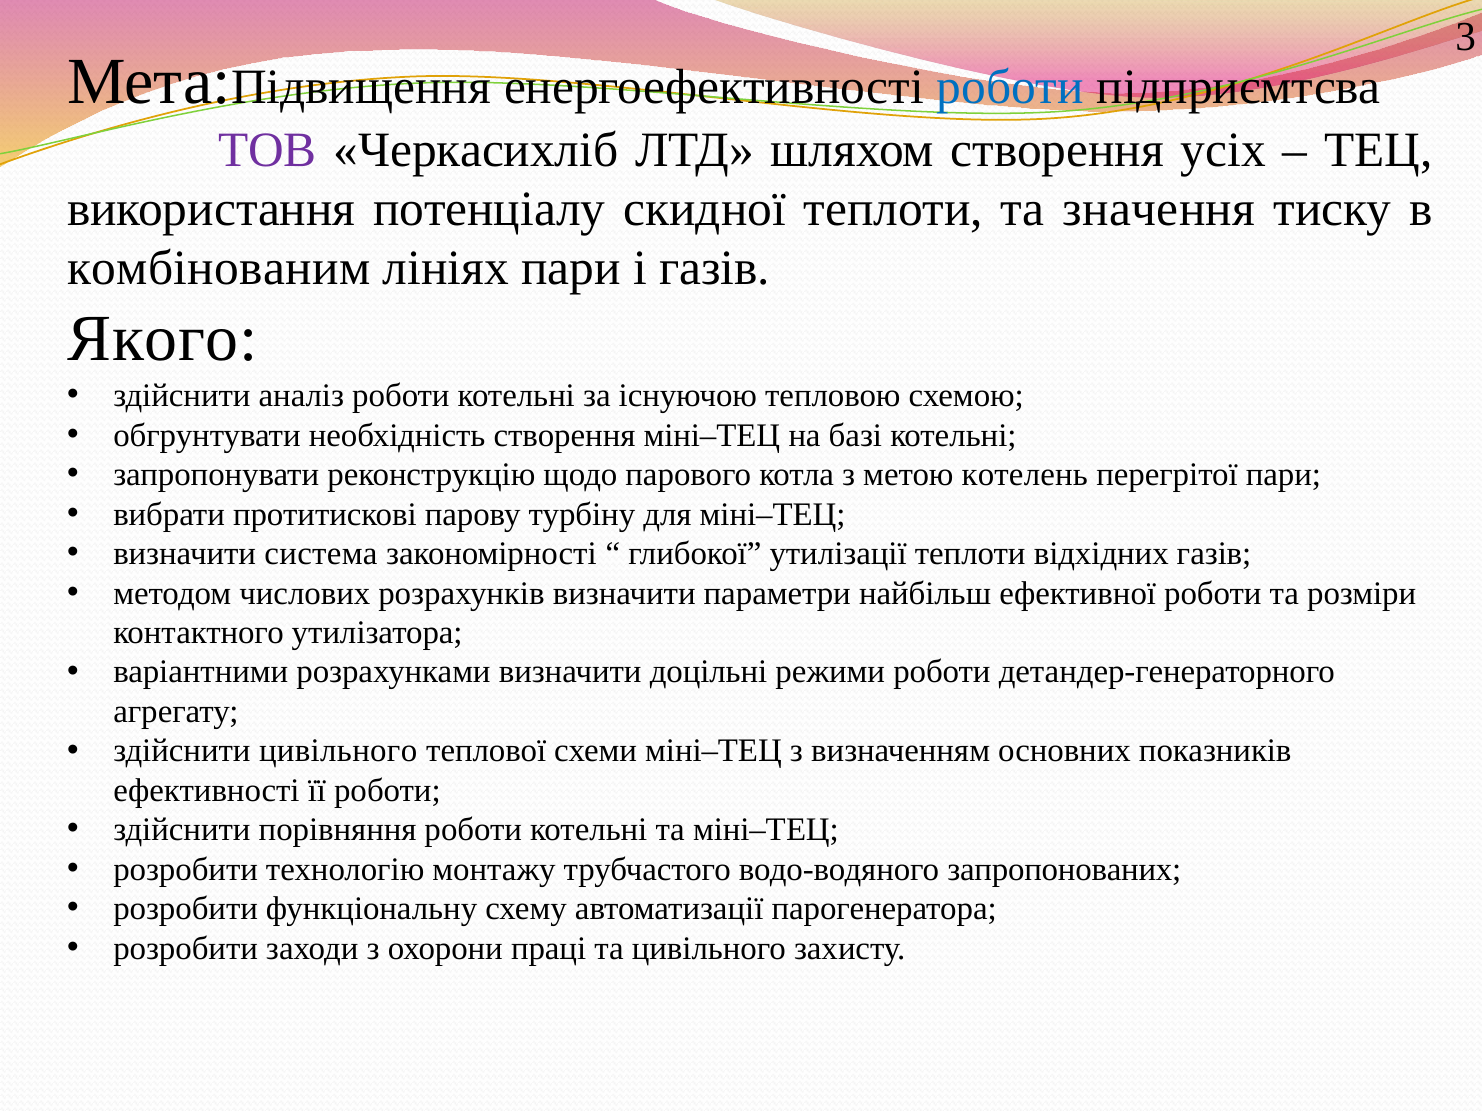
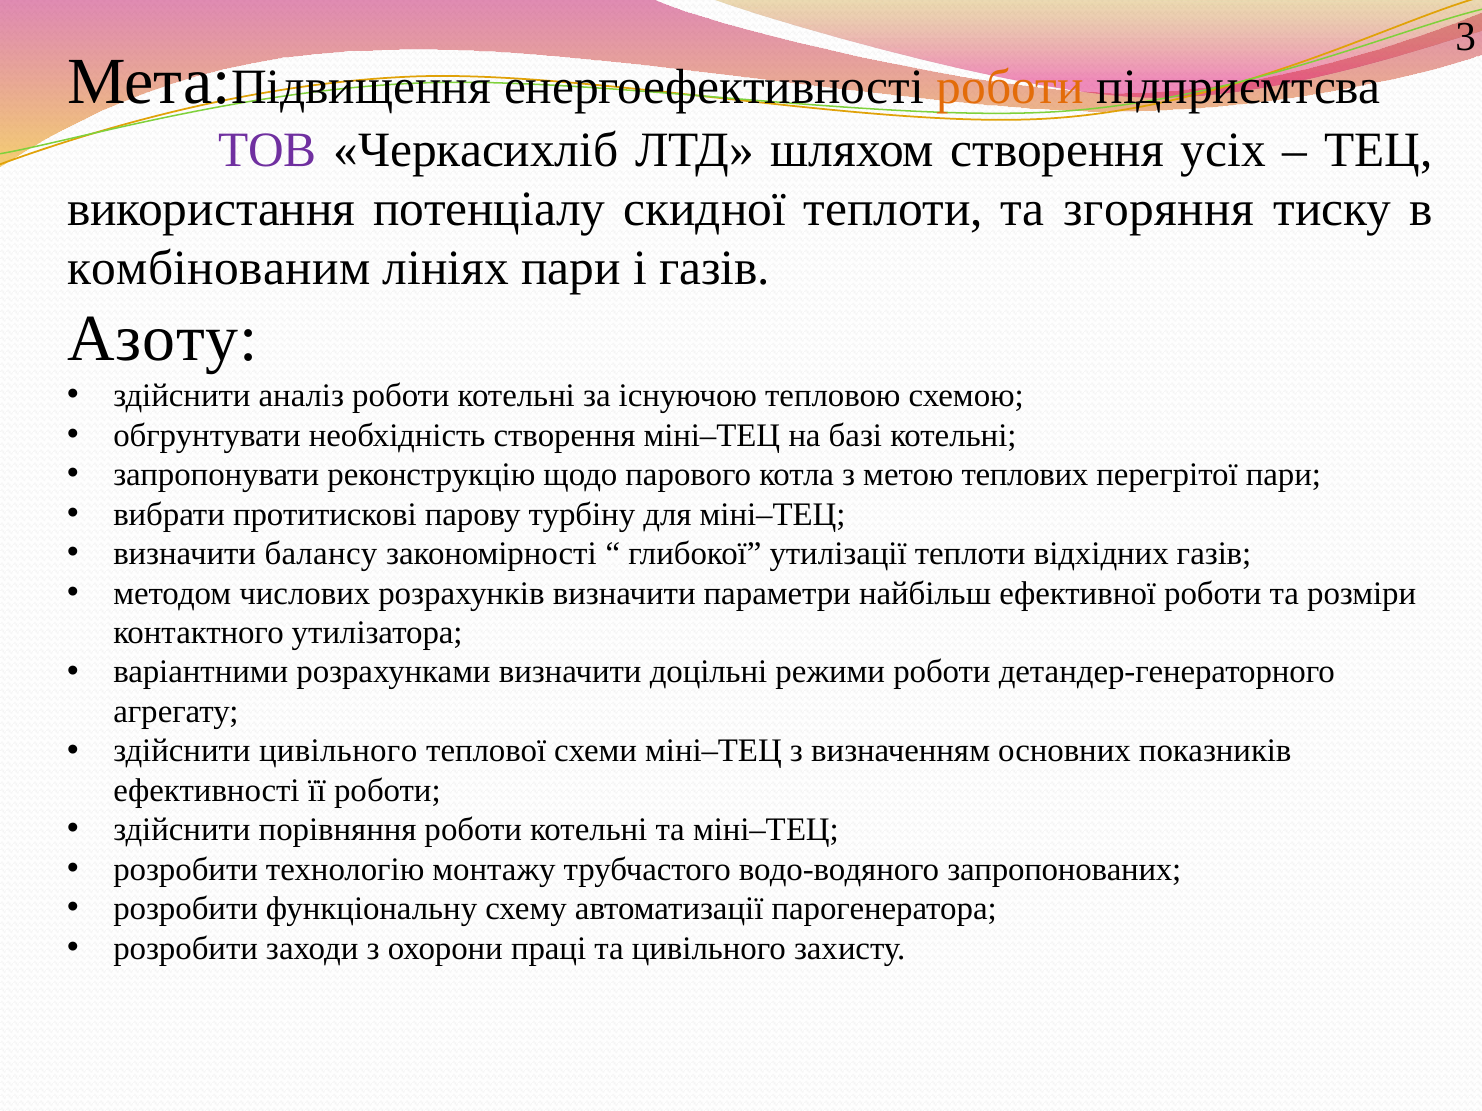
роботи at (1010, 87) colour: blue -> orange
значення: значення -> згоряння
Якого: Якого -> Азоту
котелень: котелень -> теплових
система: система -> балансу
